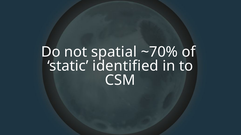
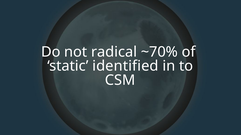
spatial: spatial -> radical
